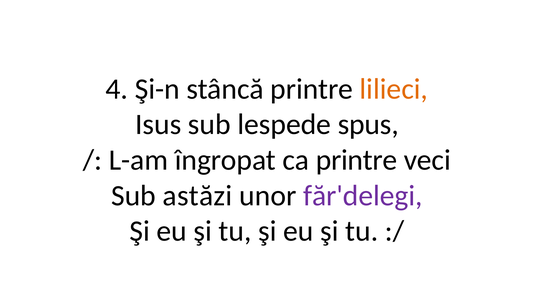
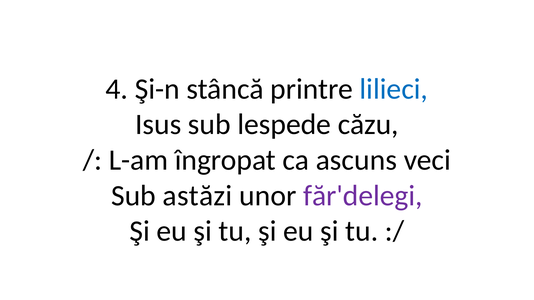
lilieci colour: orange -> blue
spus: spus -> căzu
ca printre: printre -> ascuns
